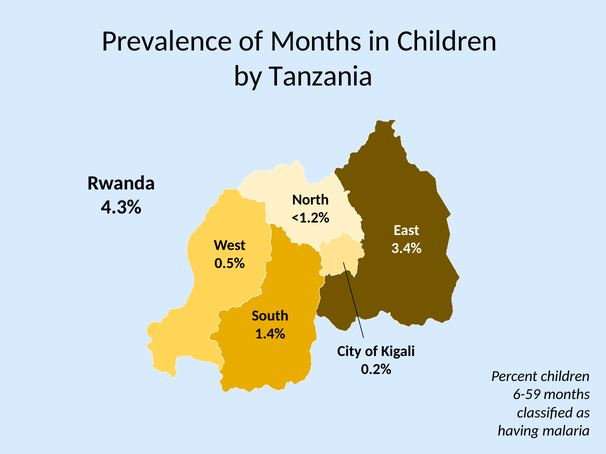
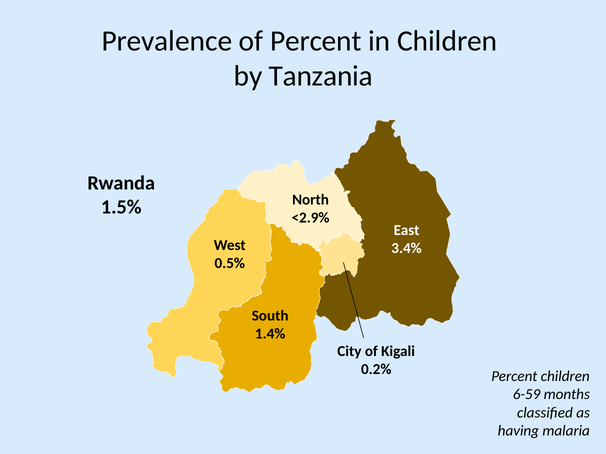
of Months: Months -> Percent
4.3%: 4.3% -> 1.5%
<1.2%: <1.2% -> <2.9%
